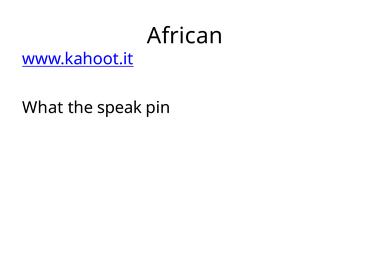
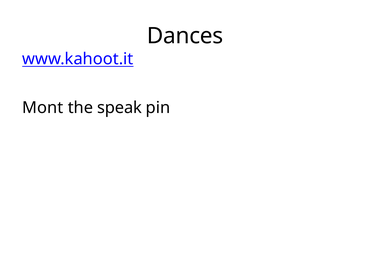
African: African -> Dances
What: What -> Mont
